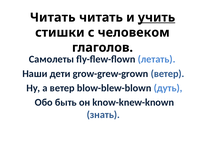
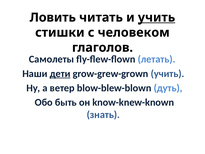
Читать at (53, 17): Читать -> Ловить
дети underline: none -> present
grow-grew-grown ветер: ветер -> учить
